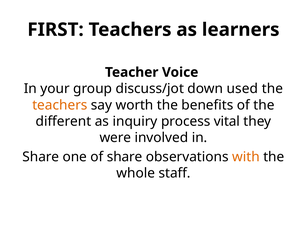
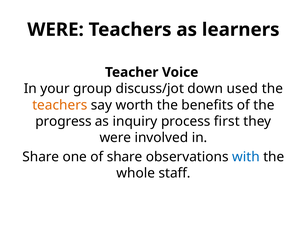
FIRST at (56, 30): FIRST -> WERE
different: different -> progress
vital: vital -> first
with colour: orange -> blue
